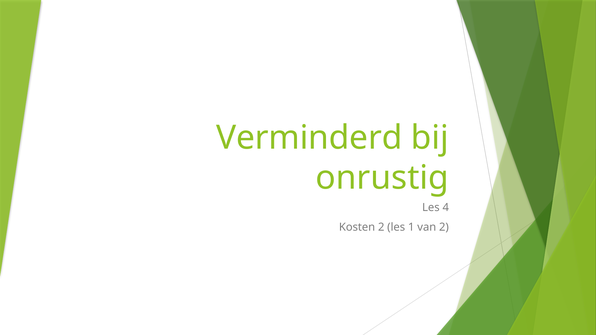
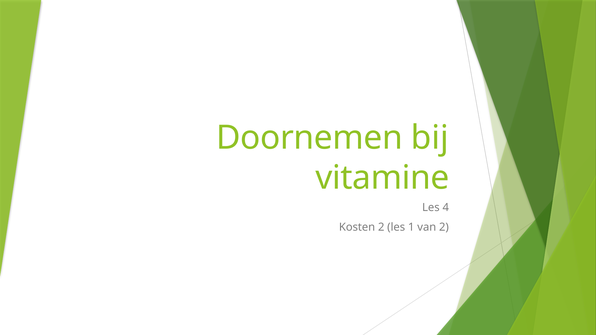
Verminderd: Verminderd -> Doornemen
onrustig: onrustig -> vitamine
